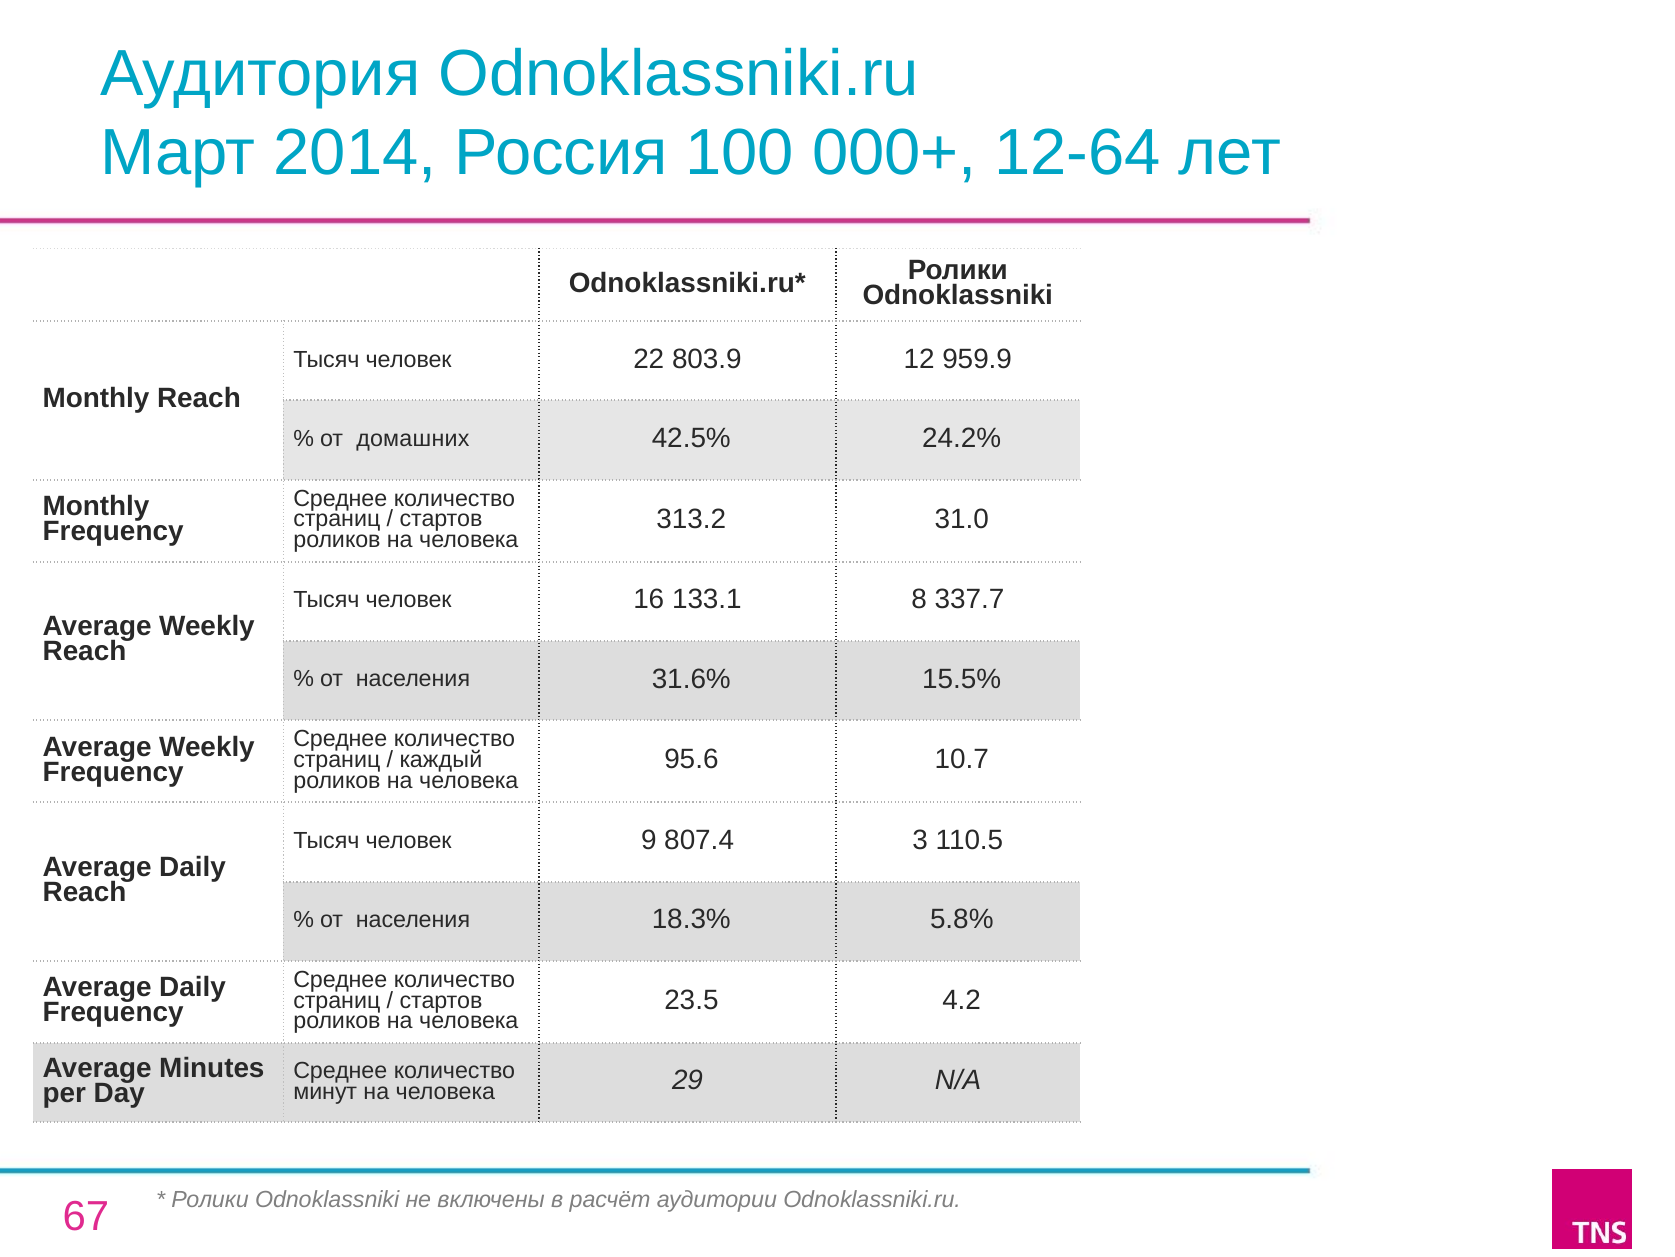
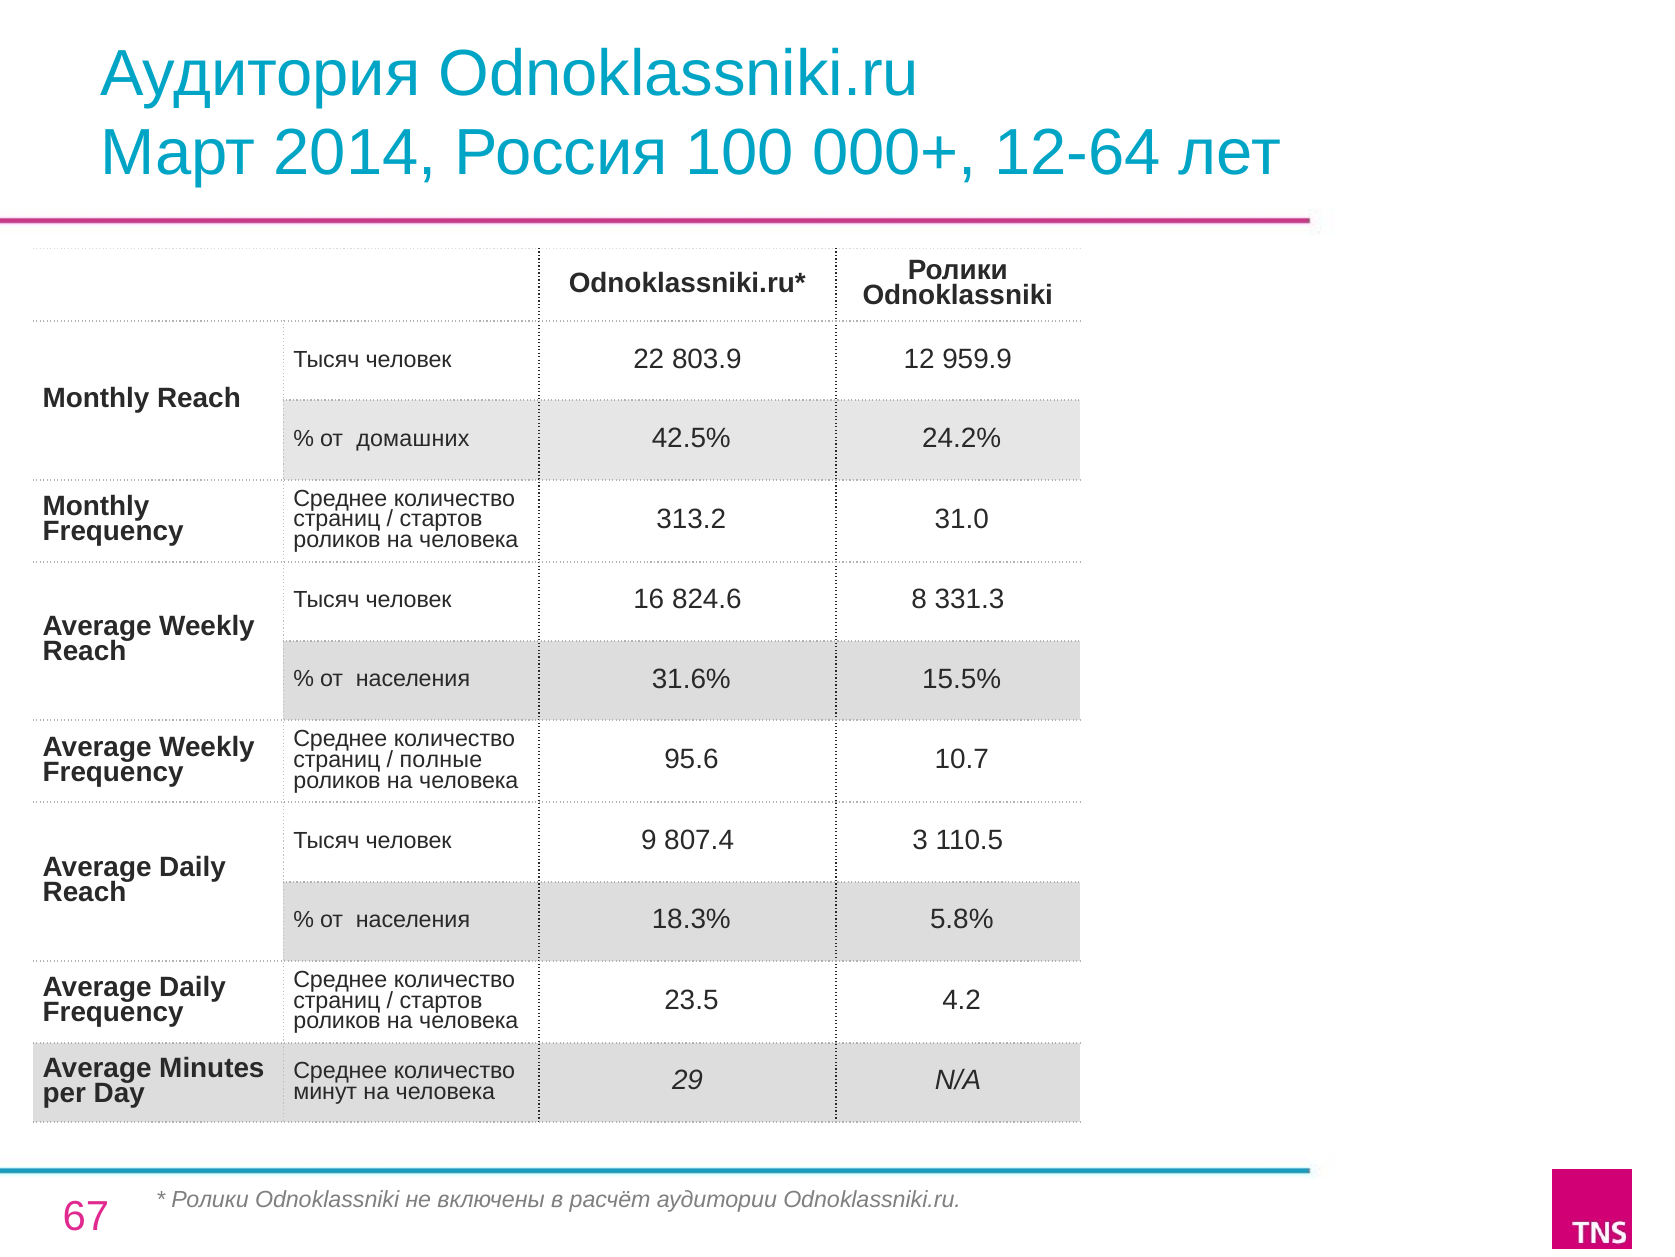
133.1: 133.1 -> 824.6
337.7: 337.7 -> 331.3
каждый: каждый -> полные
